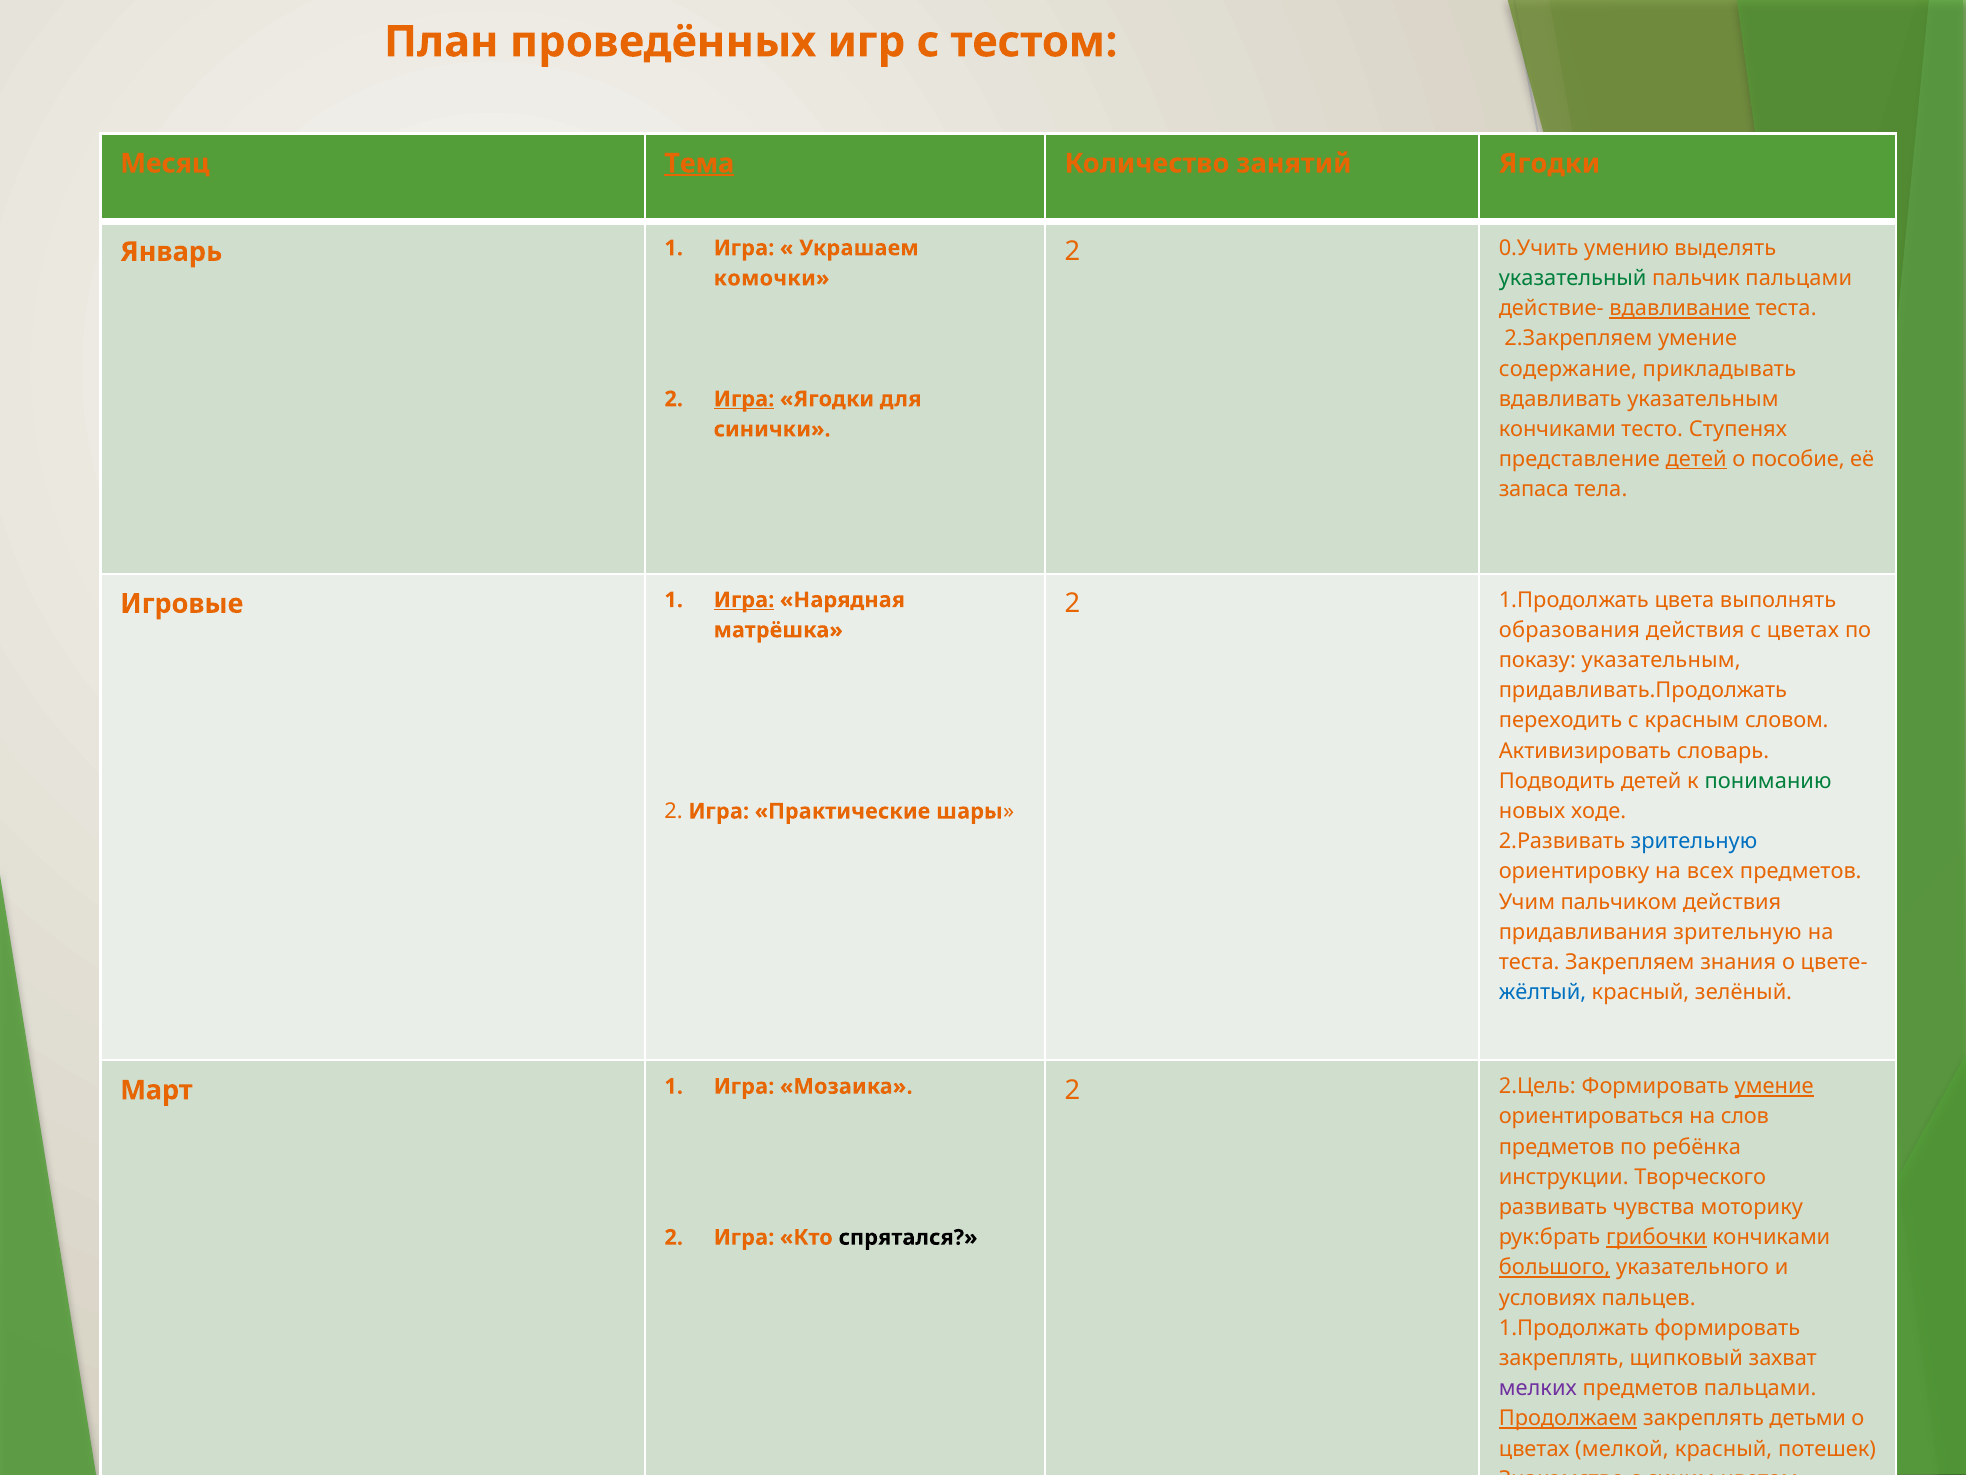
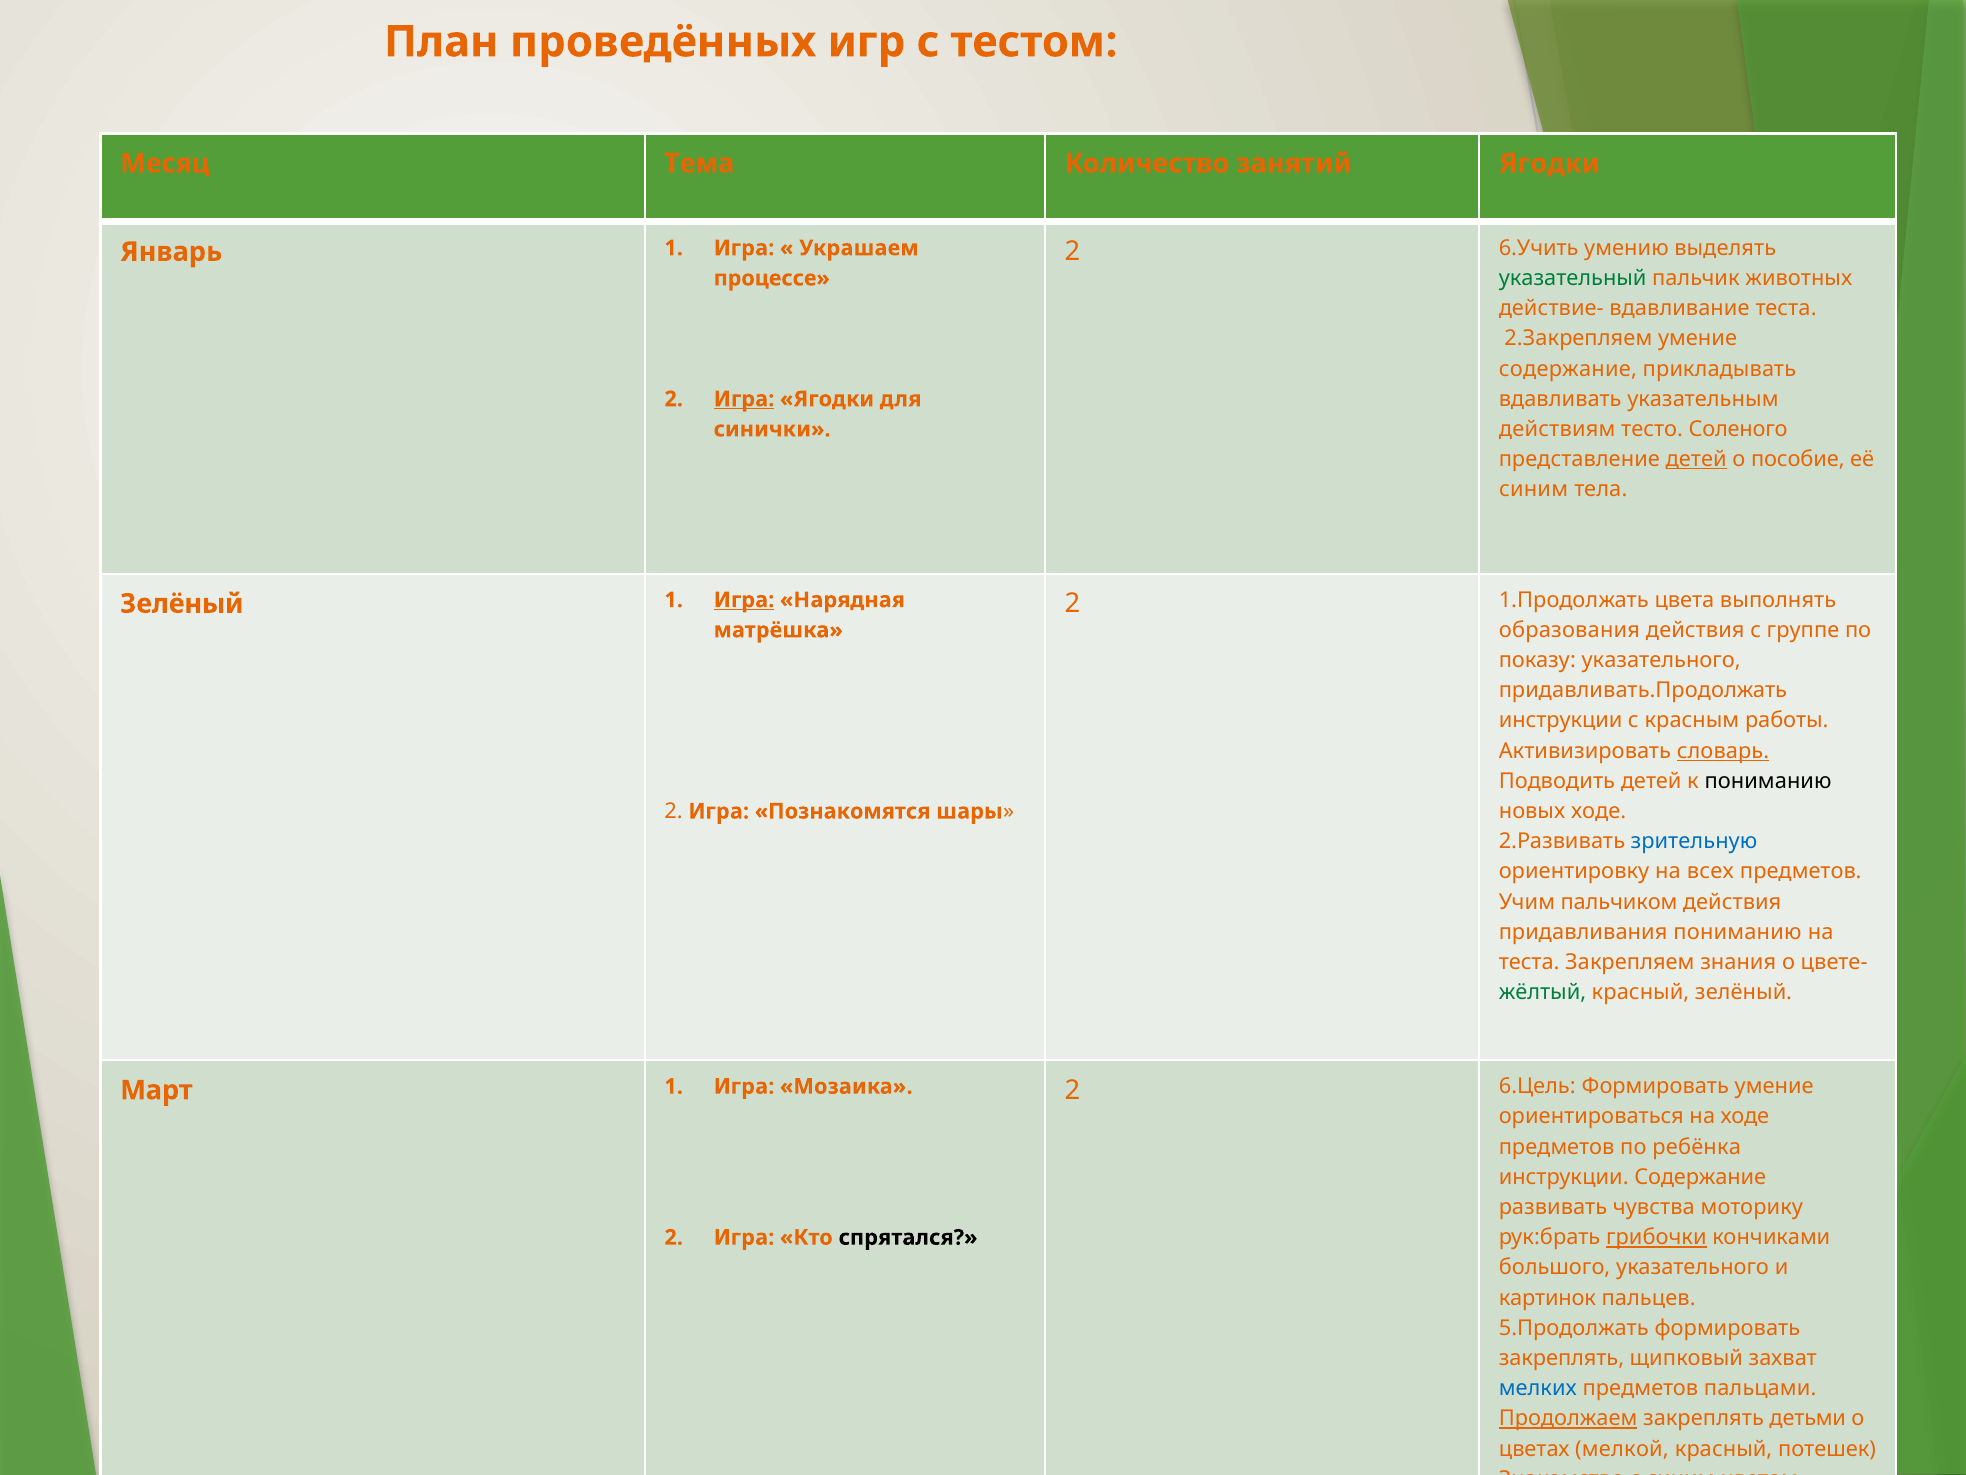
Тема underline: present -> none
0.Учить: 0.Учить -> 6.Учить
пальчик пальцами: пальцами -> животных
комочки: комочки -> процессе
вдавливание underline: present -> none
кончиками at (1557, 429): кончиками -> действиям
Ступенях: Ступенях -> Соленого
запаса at (1534, 489): запаса -> синим
Игровые at (182, 604): Игровые -> Зелёный
с цветах: цветах -> группе
показу указательным: указательным -> указательного
переходить at (1561, 721): переходить -> инструкции
словом: словом -> работы
словарь underline: none -> present
пониманию at (1768, 781) colour: green -> black
Практические: Практические -> Познакомятся
придавливания зрительную: зрительную -> пониманию
жёлтый colour: blue -> green
2.Цель: 2.Цель -> 6.Цель
умение at (1774, 1086) underline: present -> none
на слов: слов -> ходе
инструкции Творческого: Творческого -> Содержание
большого underline: present -> none
условиях: условиях -> картинок
1.Продолжать at (1574, 1328): 1.Продолжать -> 5.Продолжать
мелких colour: purple -> blue
